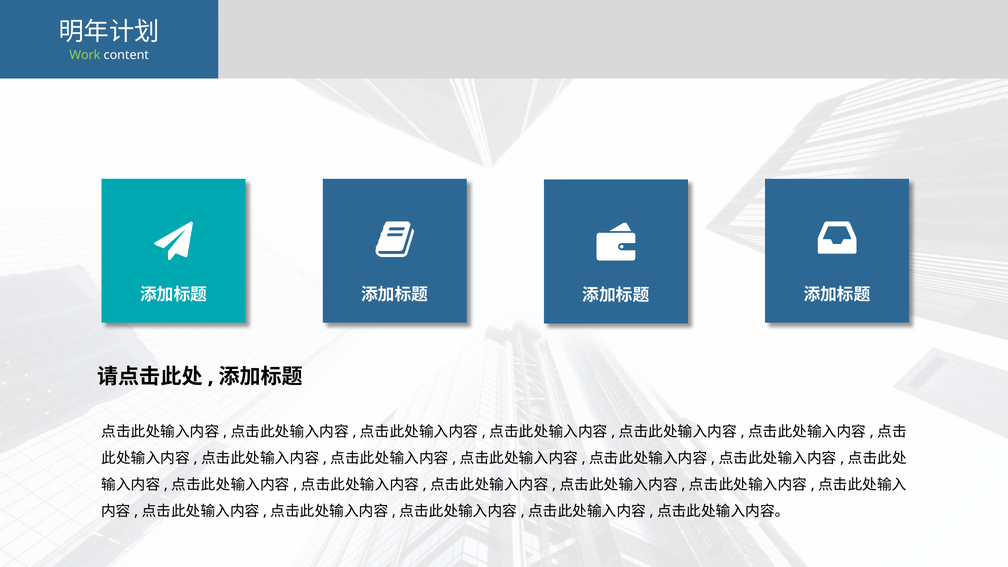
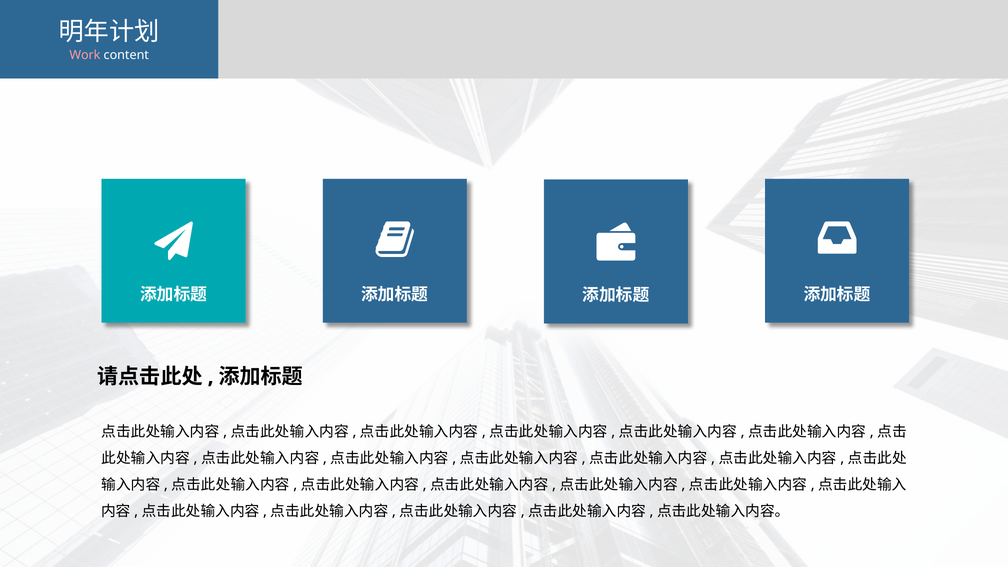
Work colour: light green -> pink
